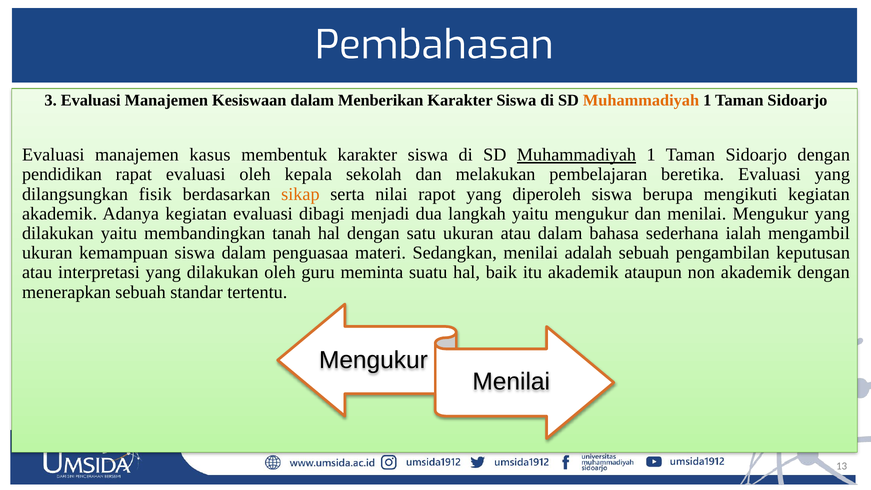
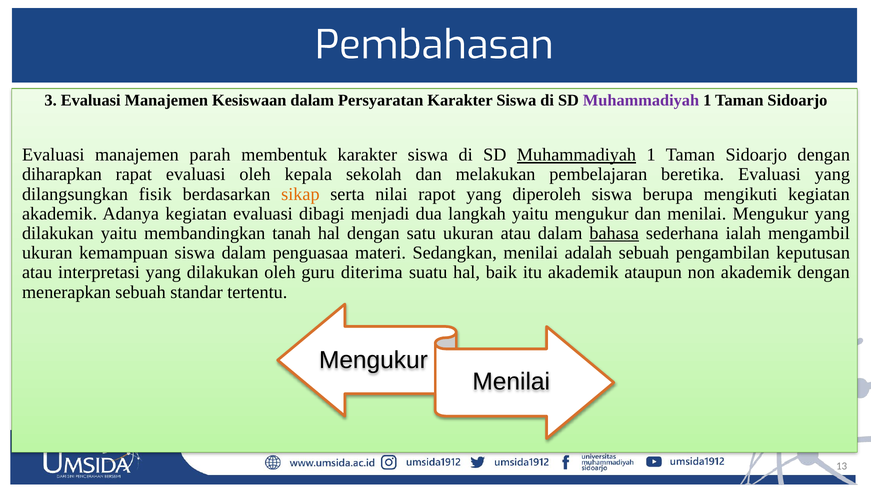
Menberikan: Menberikan -> Persyaratan
Muhammadiyah at (641, 100) colour: orange -> purple
kasus: kasus -> parah
pendidikan: pendidikan -> diharapkan
bahasa underline: none -> present
meminta: meminta -> diterima
